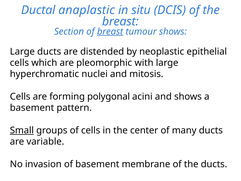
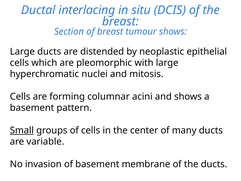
anaplastic: anaplastic -> interlacing
breast at (110, 31) underline: present -> none
polygonal: polygonal -> columnar
